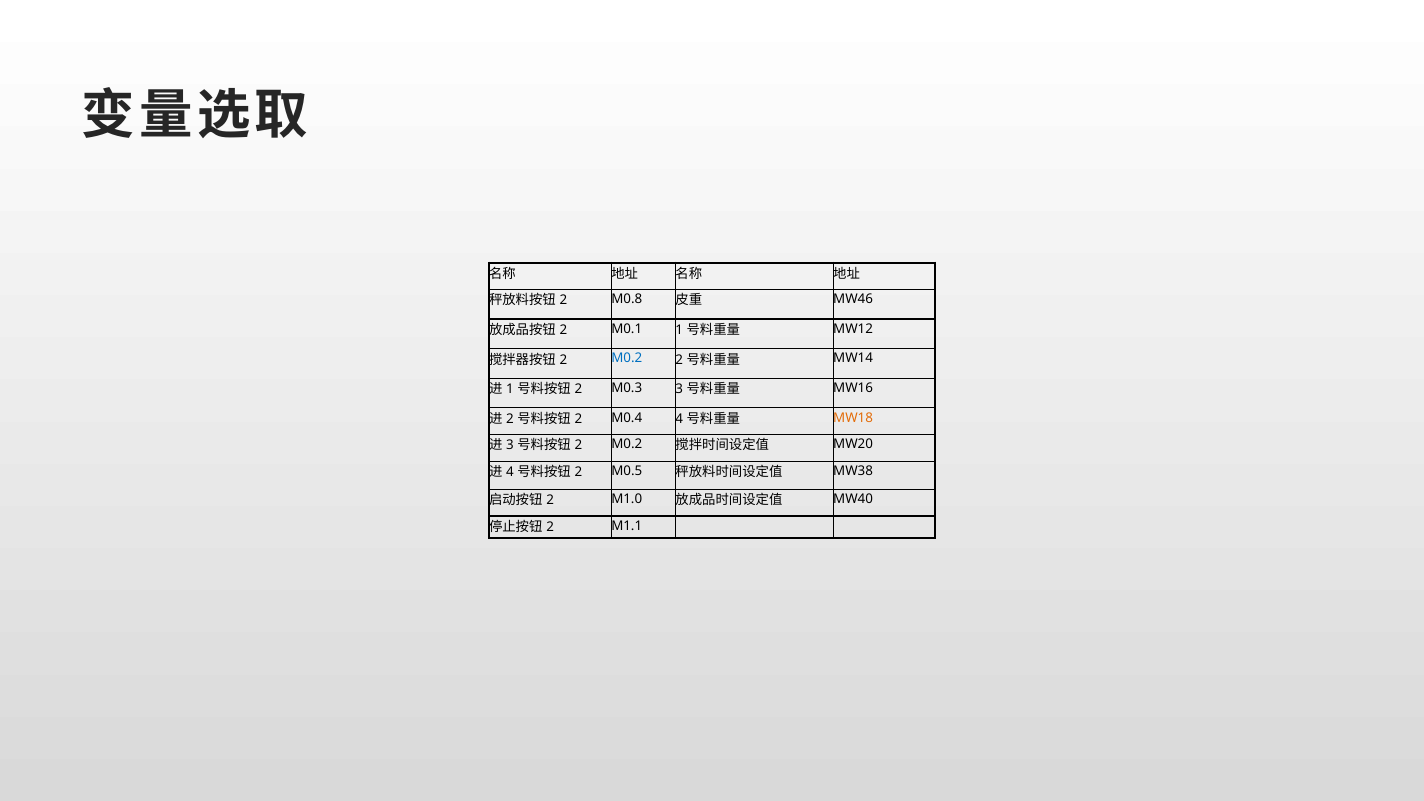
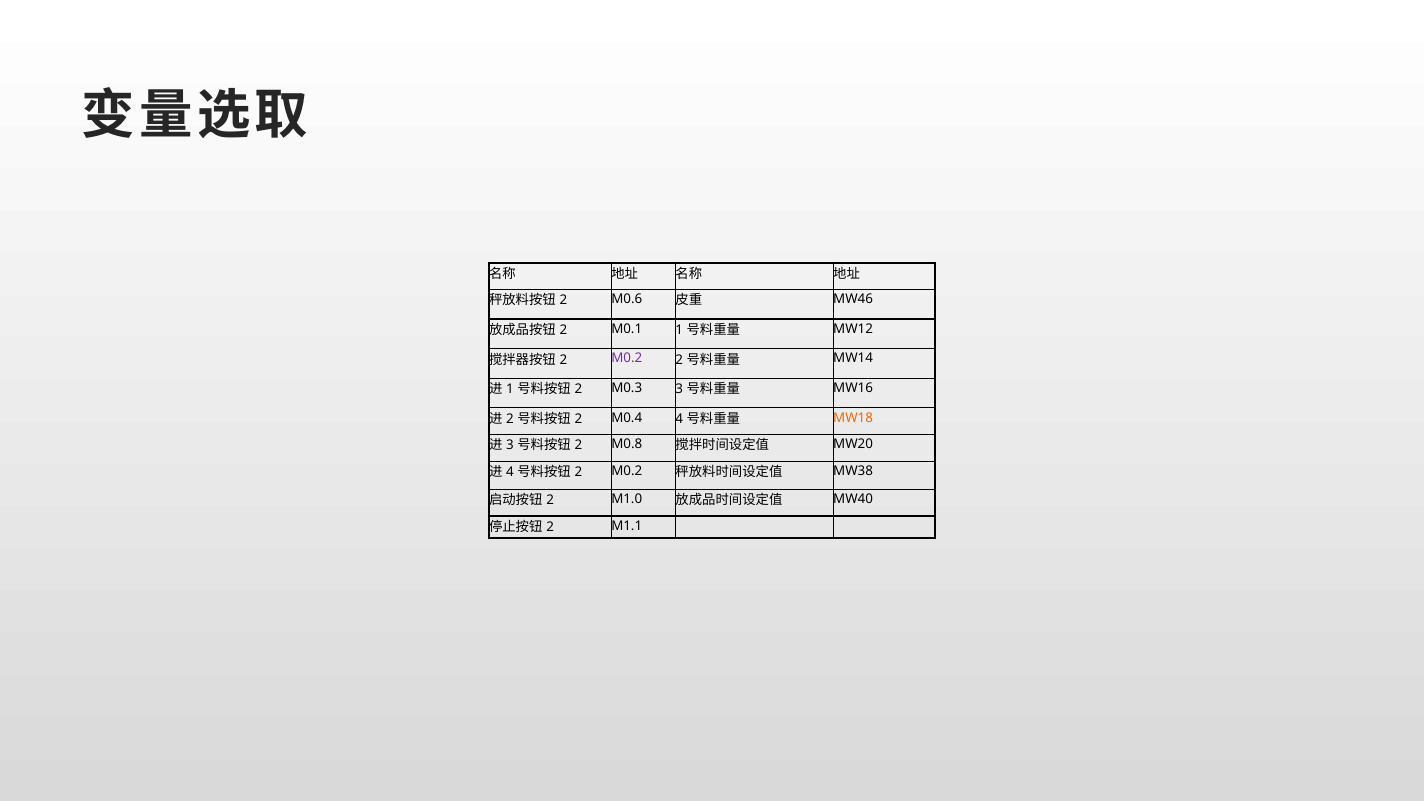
M0.8: M0.8 -> M0.6
M0.2 at (627, 358) colour: blue -> purple
M0.2 at (627, 444): M0.2 -> M0.8
M0.5 at (627, 471): M0.5 -> M0.2
